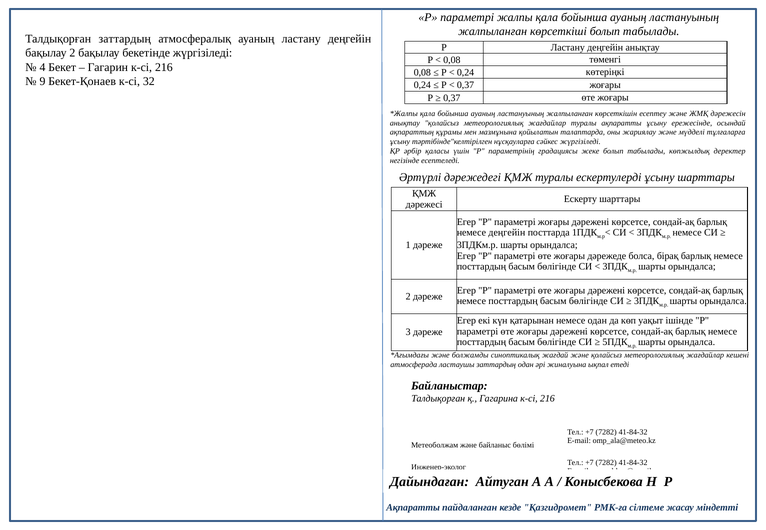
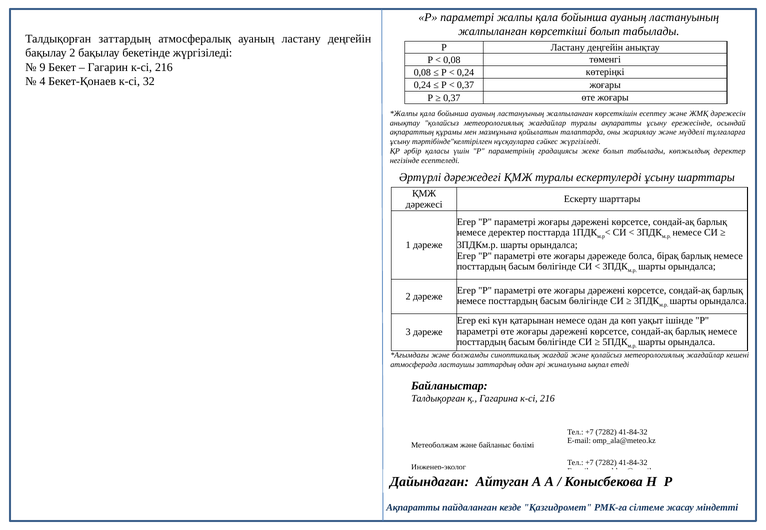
4: 4 -> 9
9: 9 -> 4
немесе деңгейін: деңгейін -> деректер
